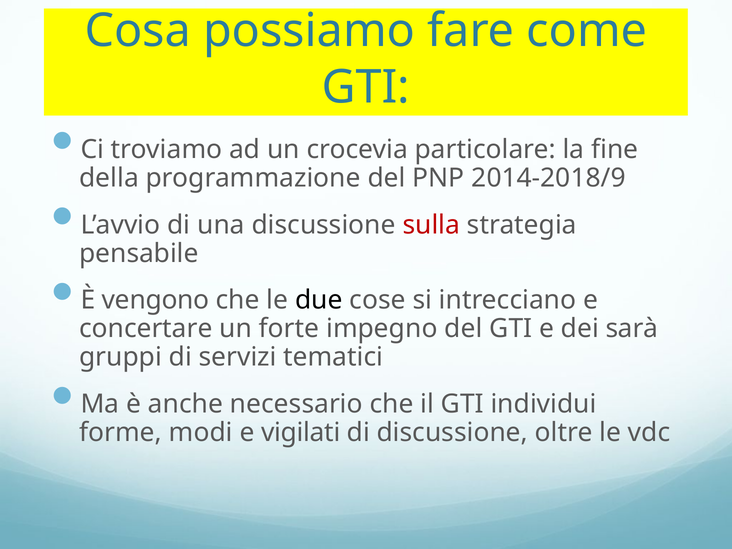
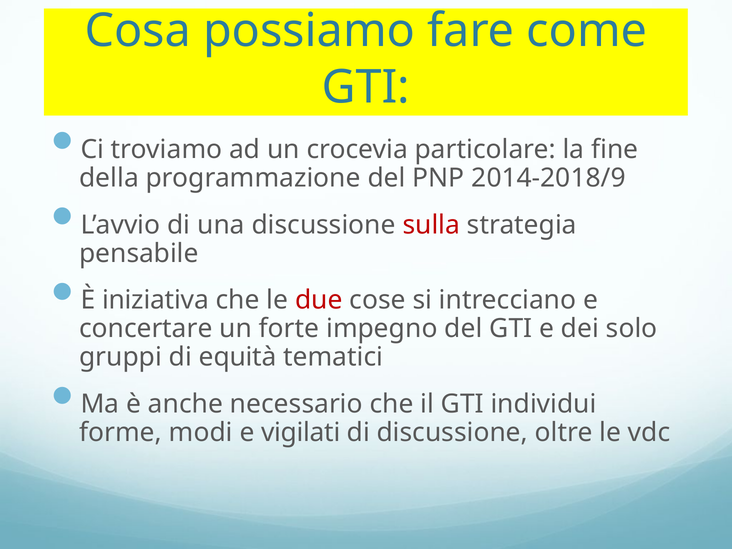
vengono: vengono -> iniziativa
due colour: black -> red
sarà: sarà -> solo
servizi: servizi -> equità
